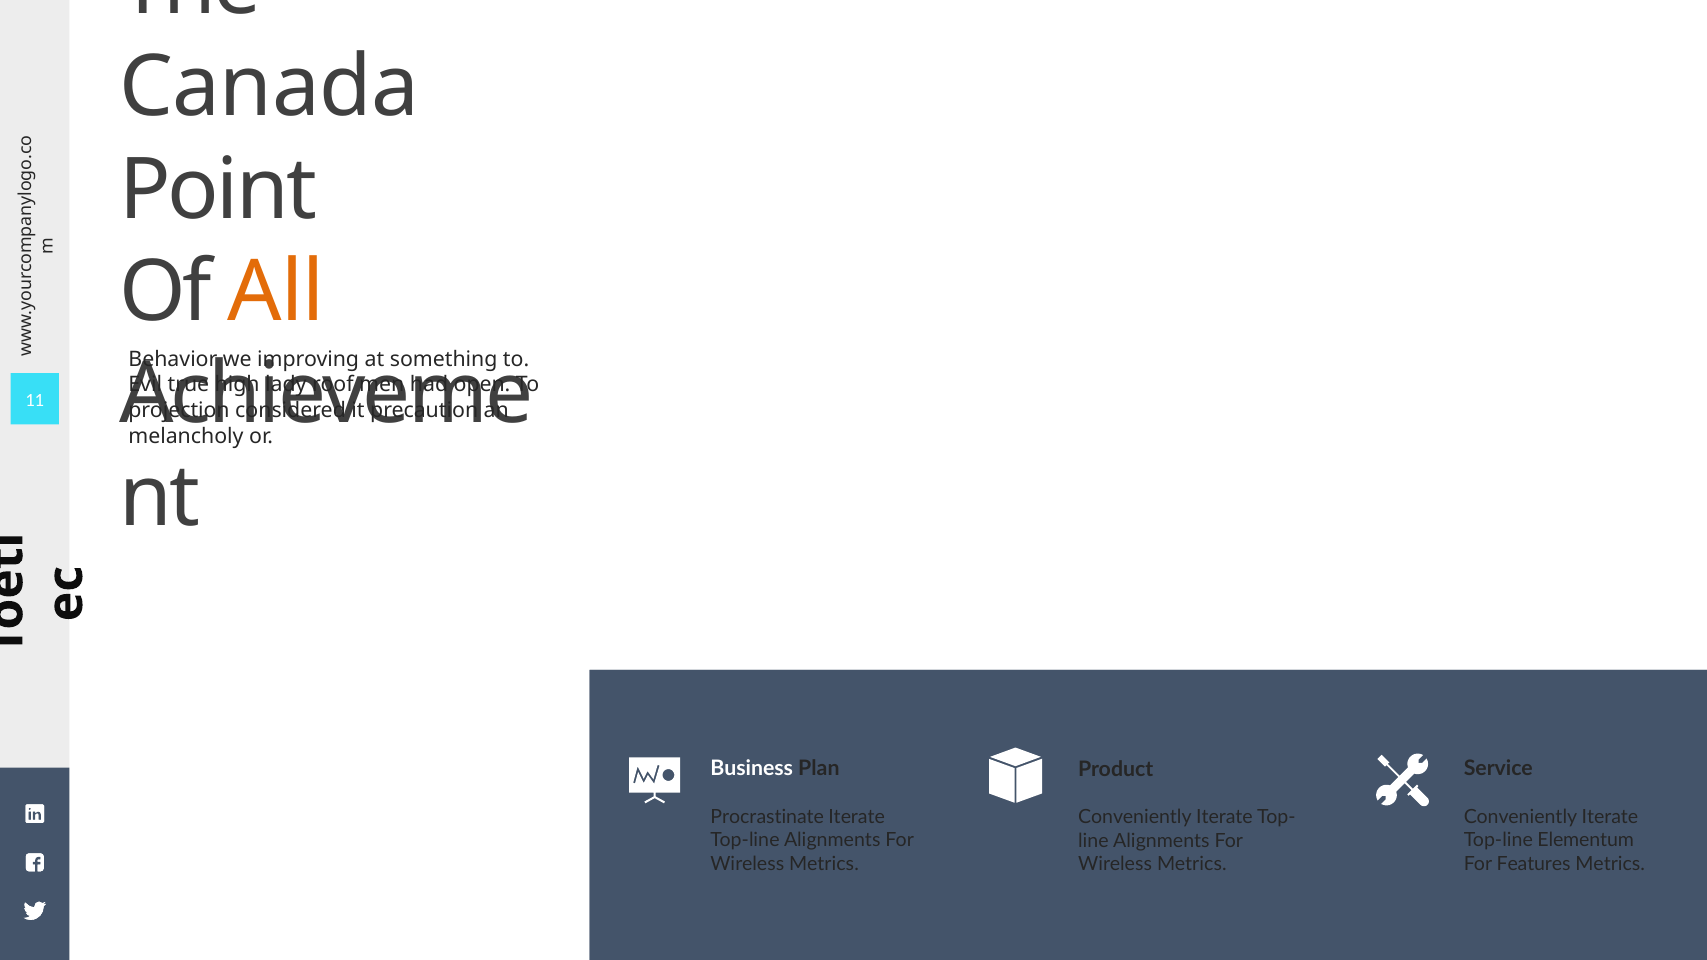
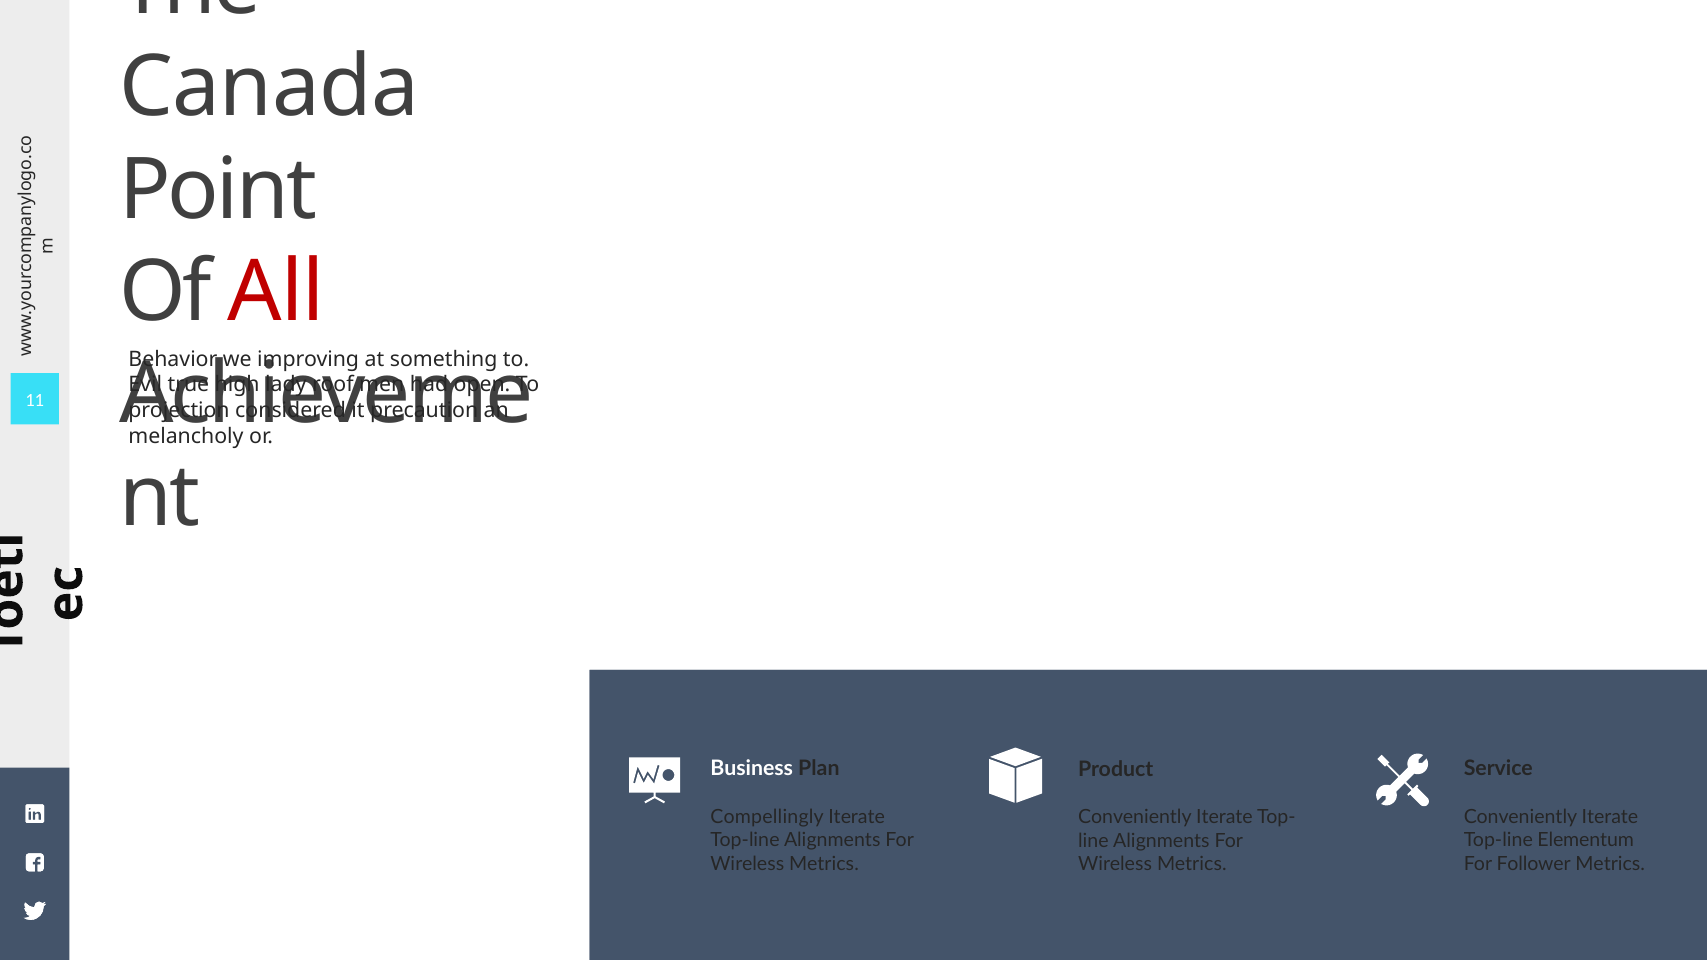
All colour: orange -> red
Procrastinate: Procrastinate -> Compellingly
Features: Features -> Follower
